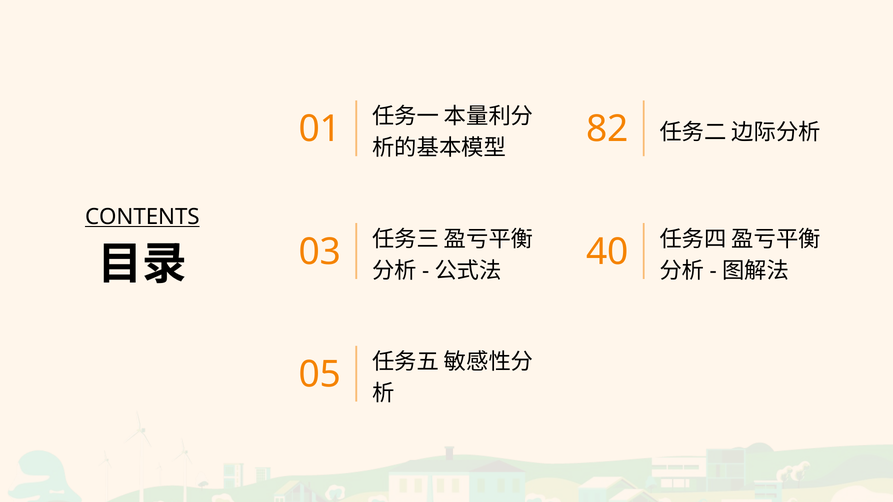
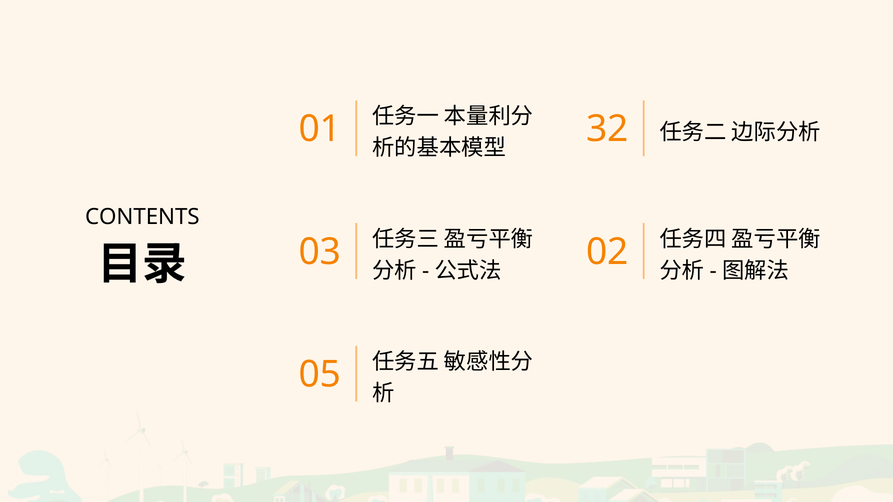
82: 82 -> 32
CONTENTS underline: present -> none
40: 40 -> 02
